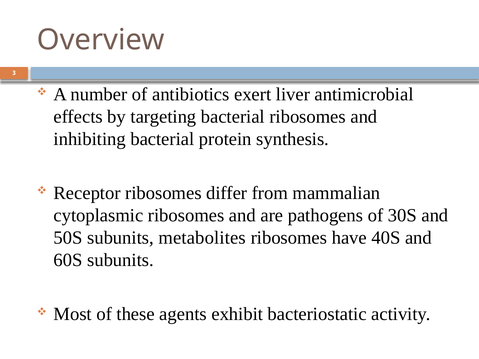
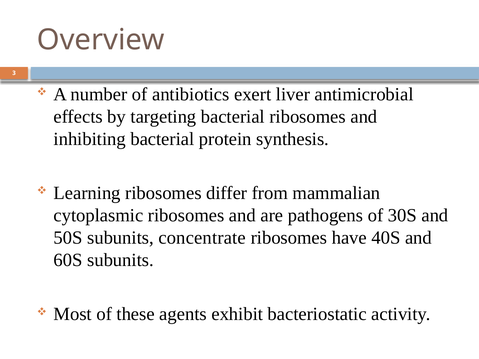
Receptor: Receptor -> Learning
metabolites: metabolites -> concentrate
